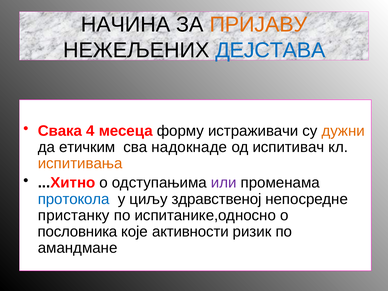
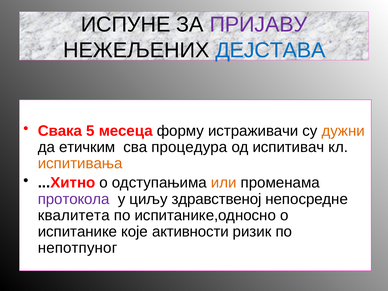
НАЧИНА: НАЧИНА -> ИСПУНЕ
ПРИЈАВУ colour: orange -> purple
4: 4 -> 5
надокнаде: надокнаде -> процедура
или colour: purple -> orange
протокола colour: blue -> purple
пристанку: пристанку -> квалитета
пословника: пословника -> испитанике
амандмане: амандмане -> непотпуног
